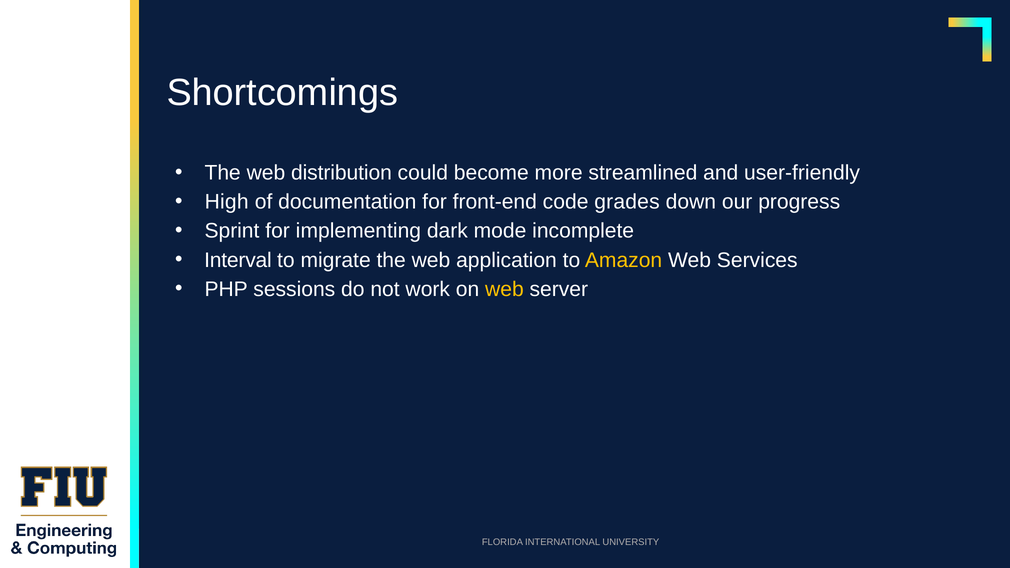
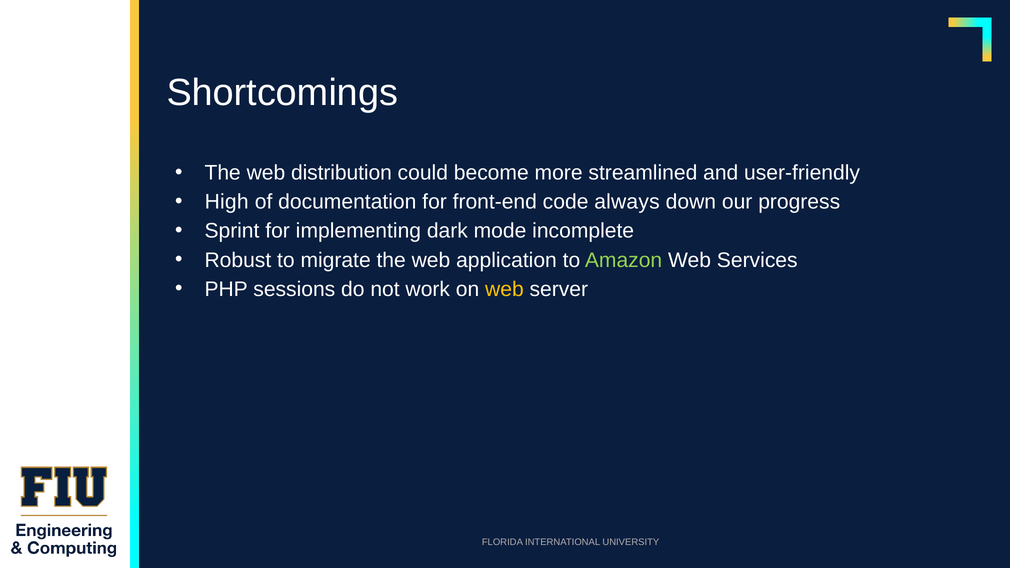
grades: grades -> always
Interval: Interval -> Robust
Amazon colour: yellow -> light green
